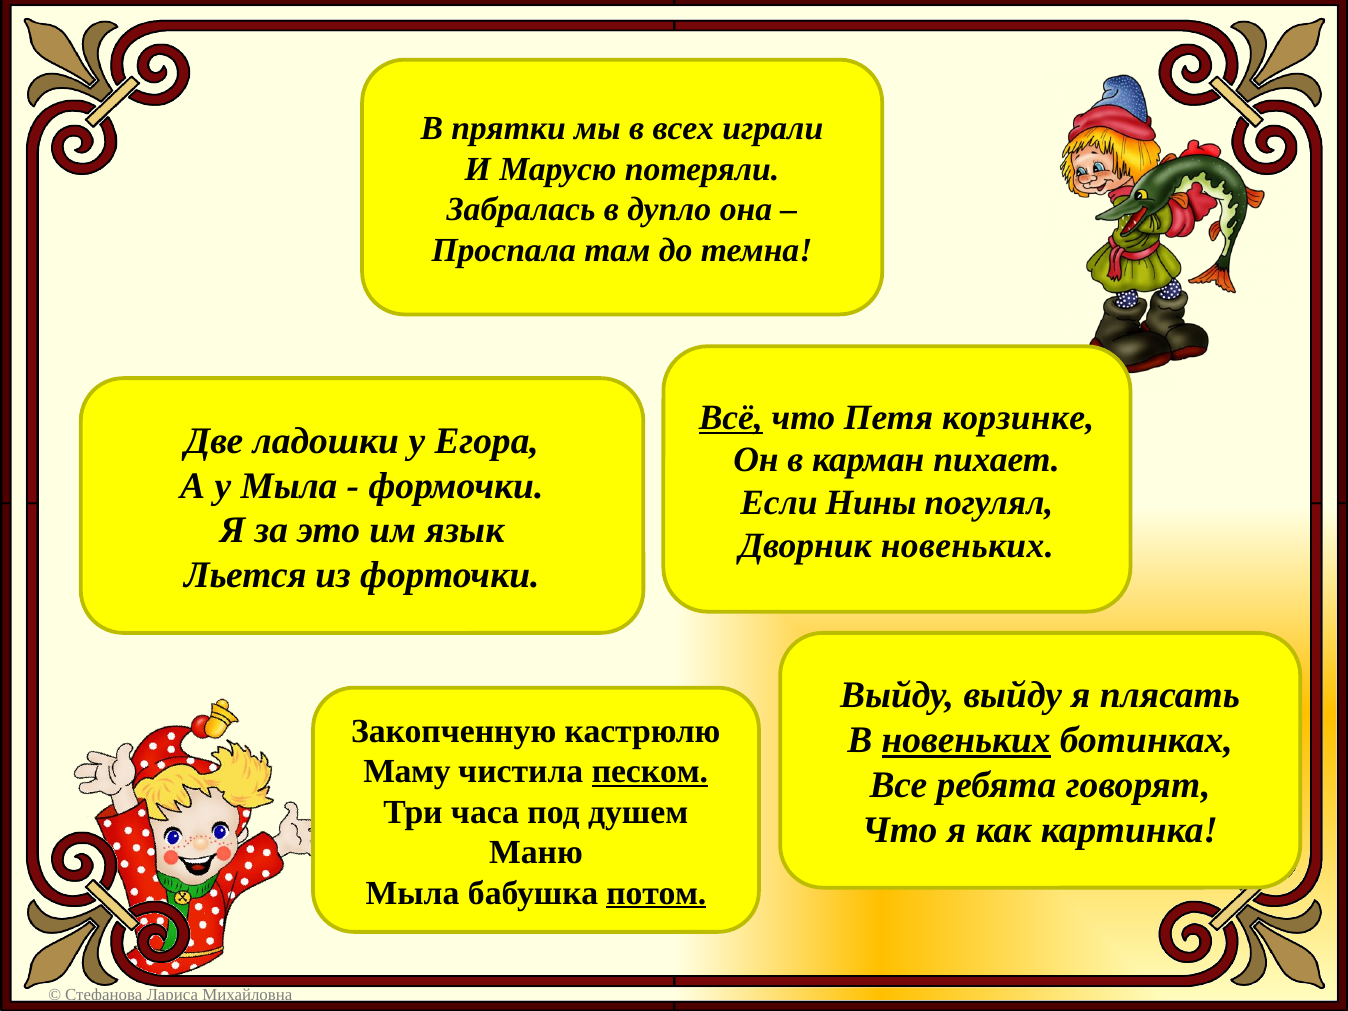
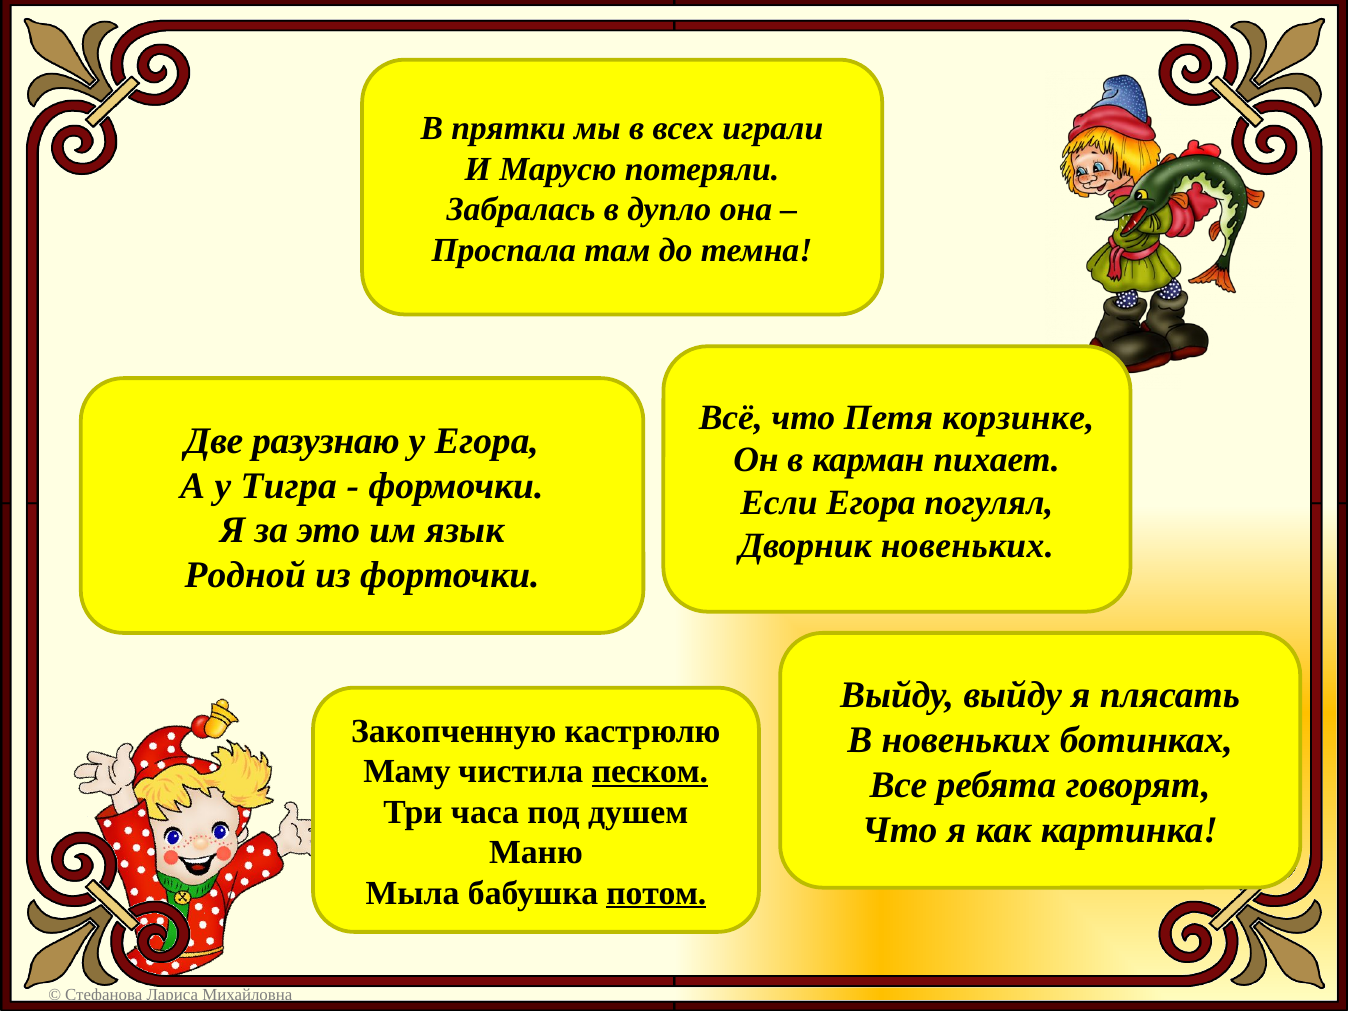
Всё underline: present -> none
ладошки: ладошки -> разузнаю
у Мыла: Мыла -> Тигра
Если Нины: Нины -> Егора
Льется: Льется -> Родной
новеньких at (966, 740) underline: present -> none
